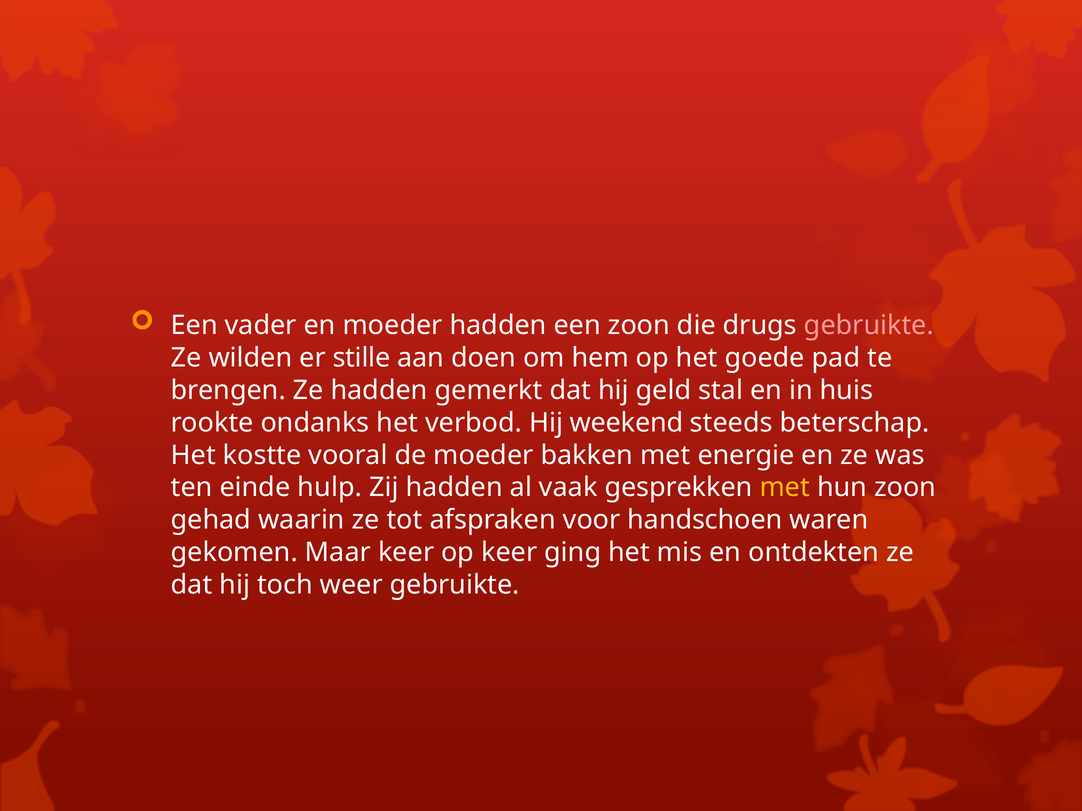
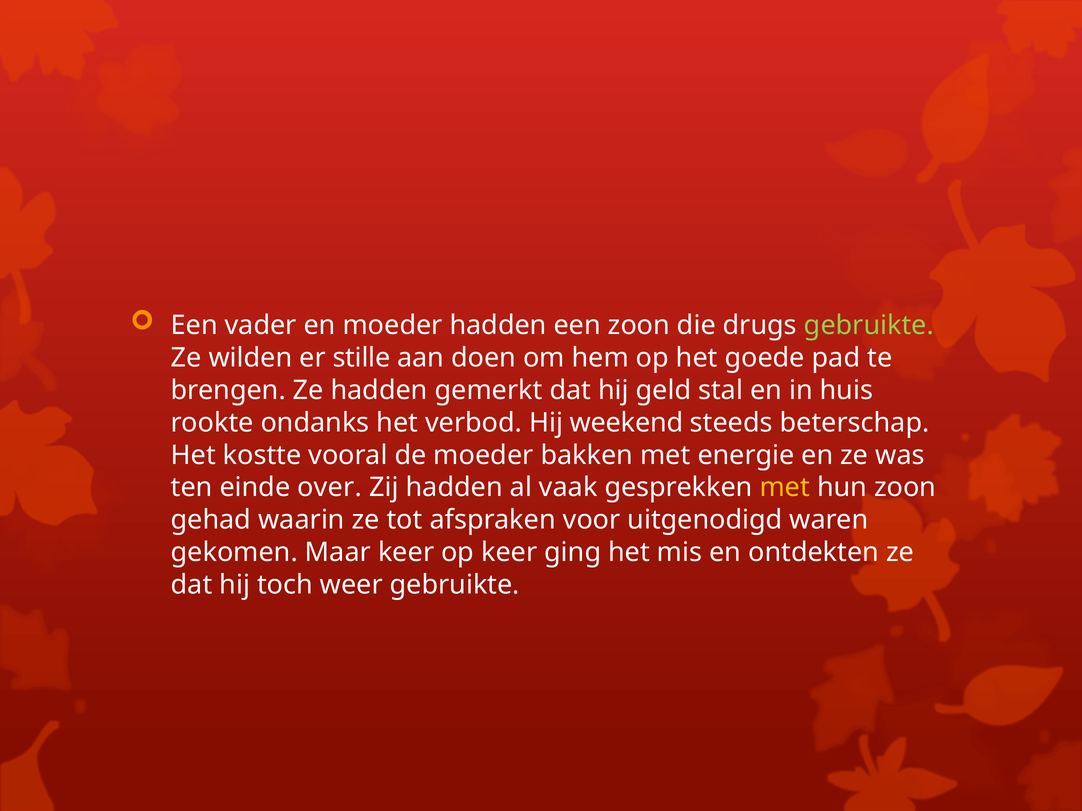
gebruikte at (869, 326) colour: pink -> light green
hulp: hulp -> over
handschoen: handschoen -> uitgenodigd
